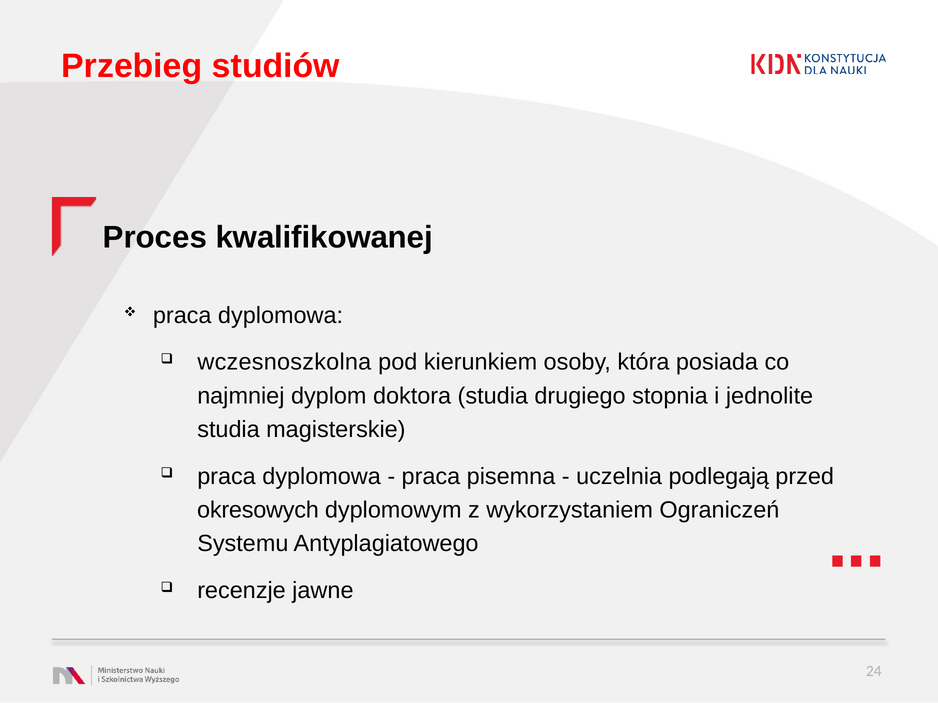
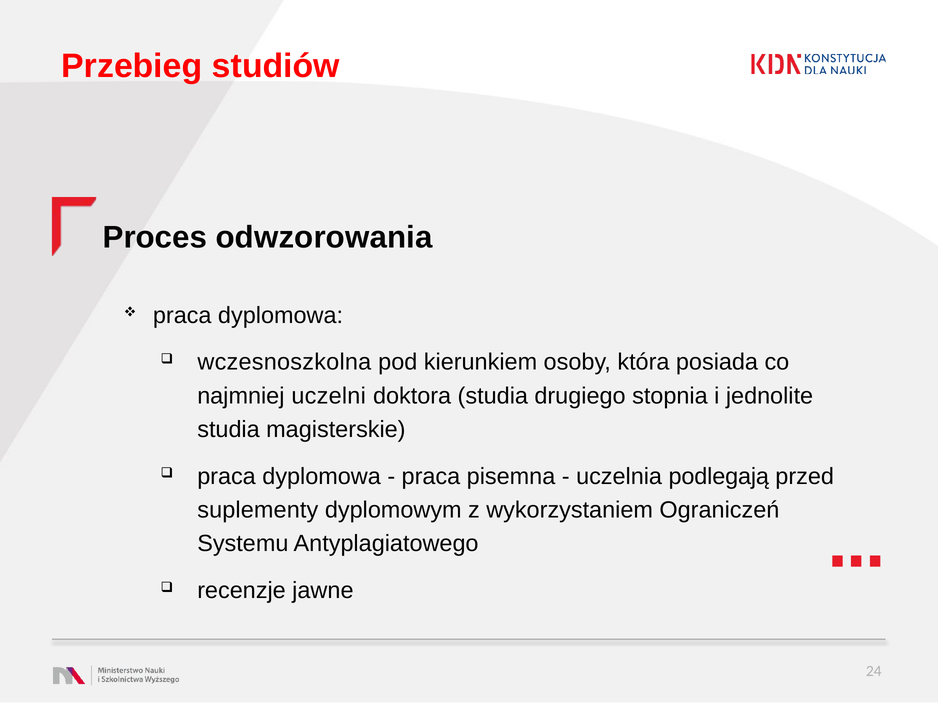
kwalifikowanej: kwalifikowanej -> odwzorowania
dyplom: dyplom -> uczelni
okresowych: okresowych -> suplementy
